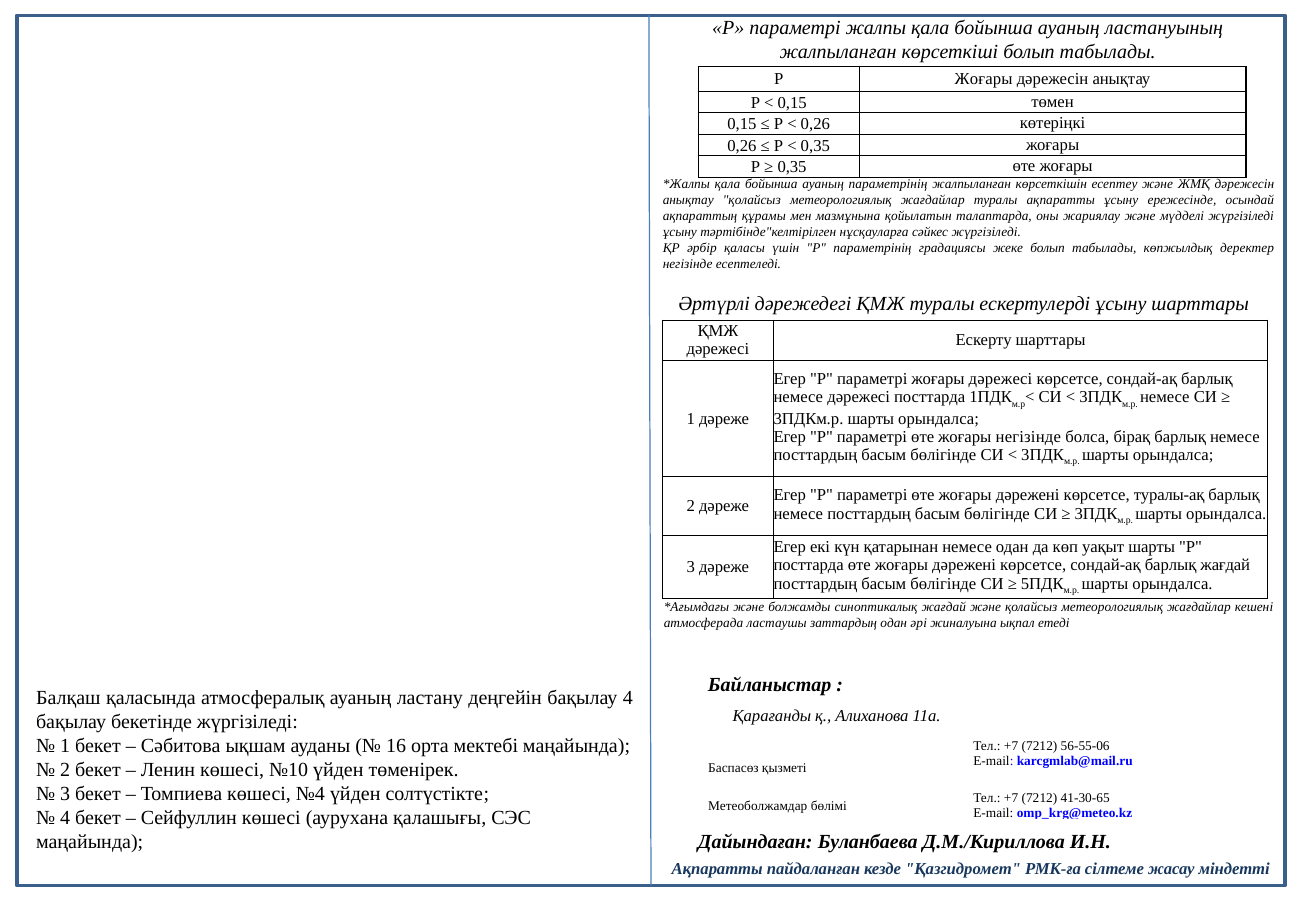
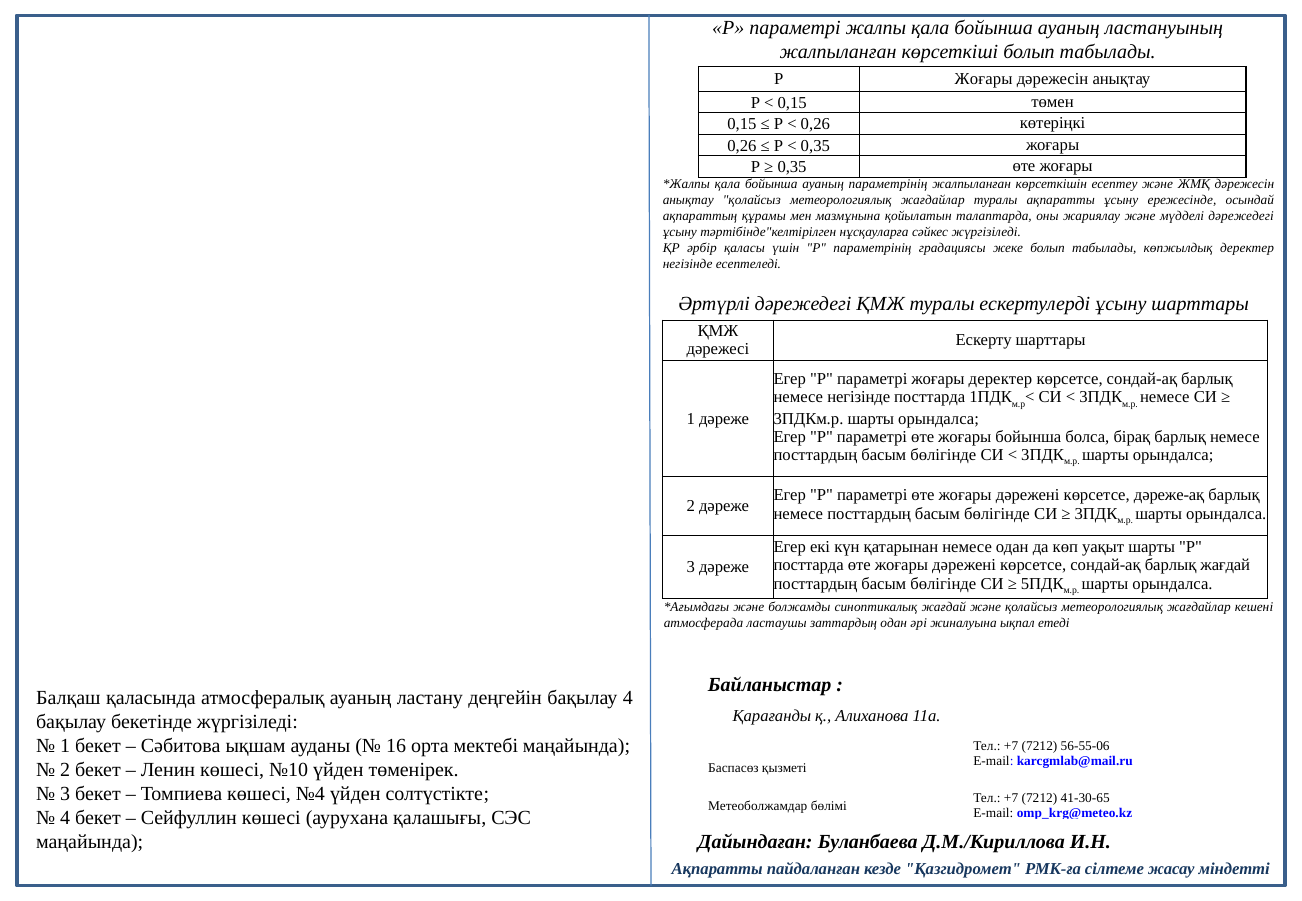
мүдделі жүргізіледі: жүргізіледі -> дәрежедегі
жоғары дәрежесі: дәрежесі -> деректер
немесе дәрежесі: дәрежесі -> негізінде
жоғары негізінде: негізінде -> бойынша
туралы-ақ: туралы-ақ -> дәреже-ақ
